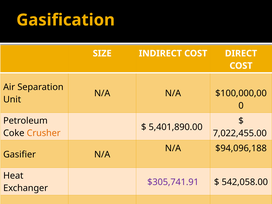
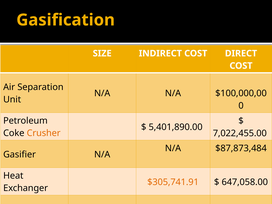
$94,096,188: $94,096,188 -> $87,873,484
$305,741.91 colour: purple -> orange
542,058.00: 542,058.00 -> 647,058.00
